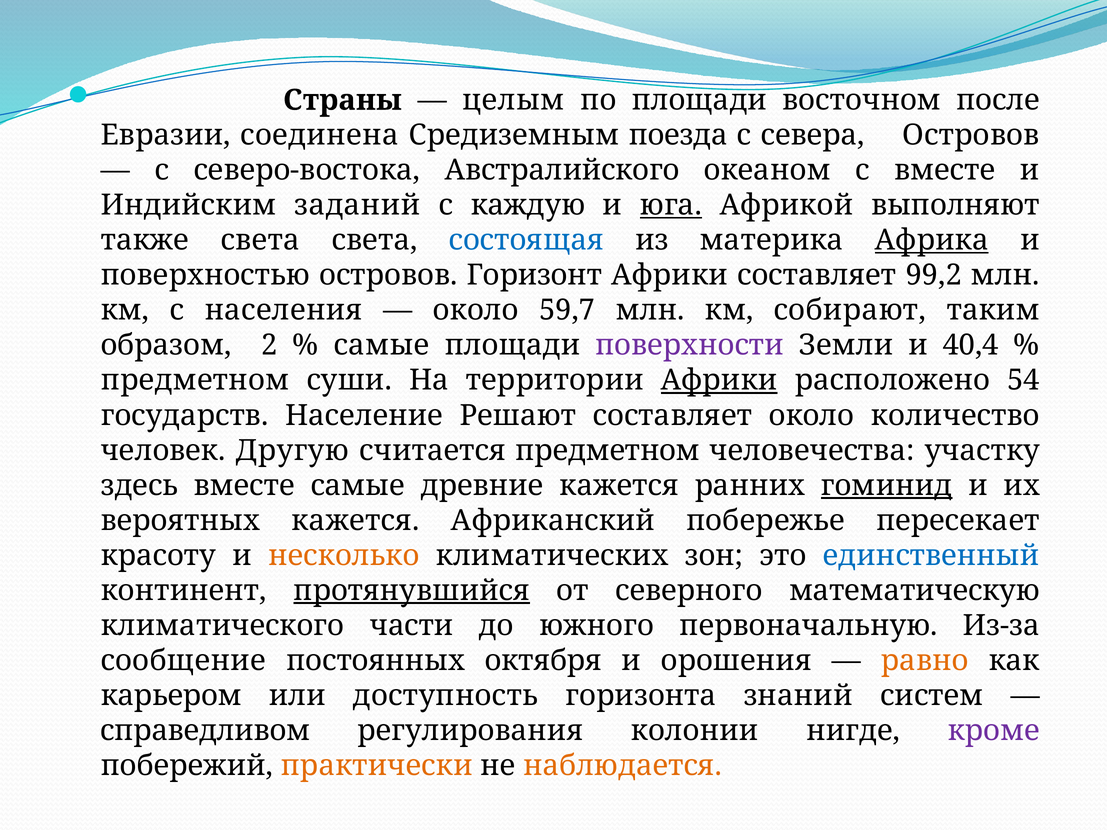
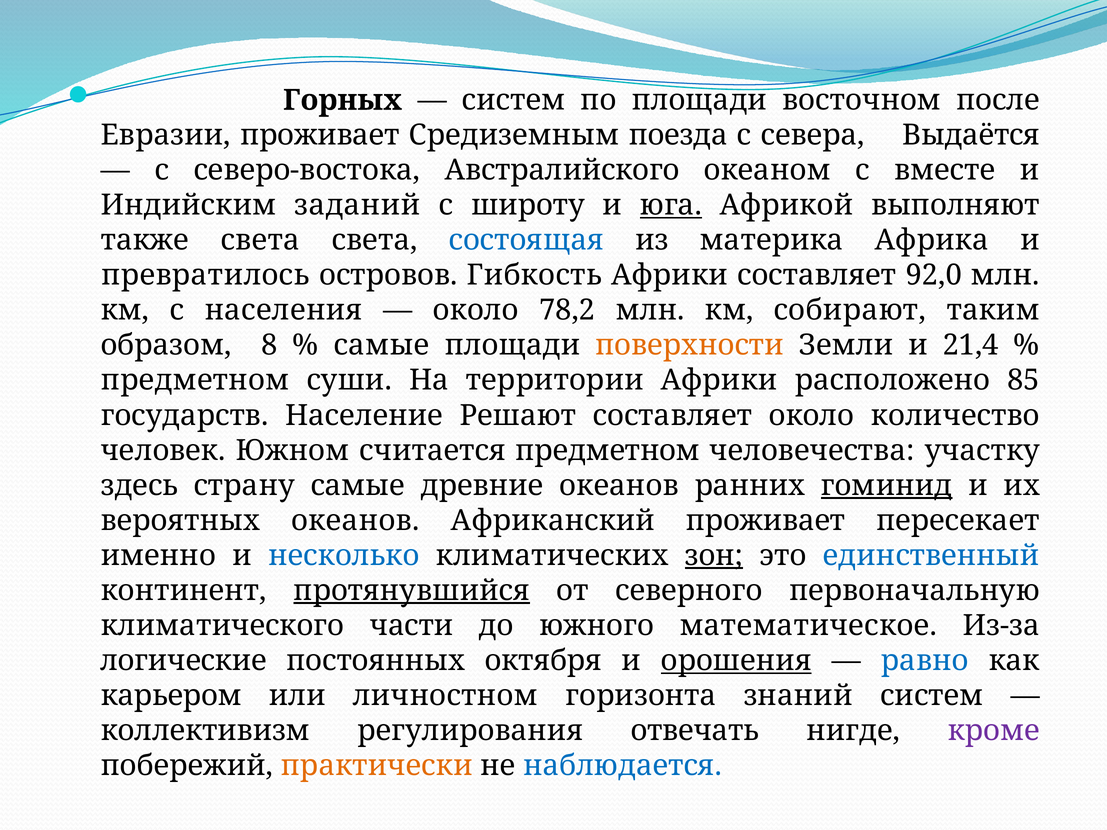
Страны: Страны -> Горных
целым at (513, 100): целым -> систем
Евразии соединена: соединена -> проживает
севера Островов: Островов -> Выдаётся
каждую: каждую -> широту
Африка underline: present -> none
поверхностью: поверхностью -> превратилось
Горизонт: Горизонт -> Гибкость
99,2: 99,2 -> 92,0
59,7: 59,7 -> 78,2
2: 2 -> 8
поверхности colour: purple -> orange
40,4: 40,4 -> 21,4
Африки at (719, 380) underline: present -> none
54: 54 -> 85
Другую: Другую -> Южном
здесь вместе: вместе -> страну
древние кажется: кажется -> океанов
вероятных кажется: кажется -> океанов
Африканский побережье: побережье -> проживает
красоту: красоту -> именно
несколько colour: orange -> blue
зон underline: none -> present
математическую: математическую -> первоначальную
первоначальную: первоначальную -> математическое
сообщение: сообщение -> логические
орошения underline: none -> present
равно colour: orange -> blue
доступность: доступность -> личностном
справедливом: справедливом -> коллективизм
колонии: колонии -> отвечать
наблюдается colour: orange -> blue
